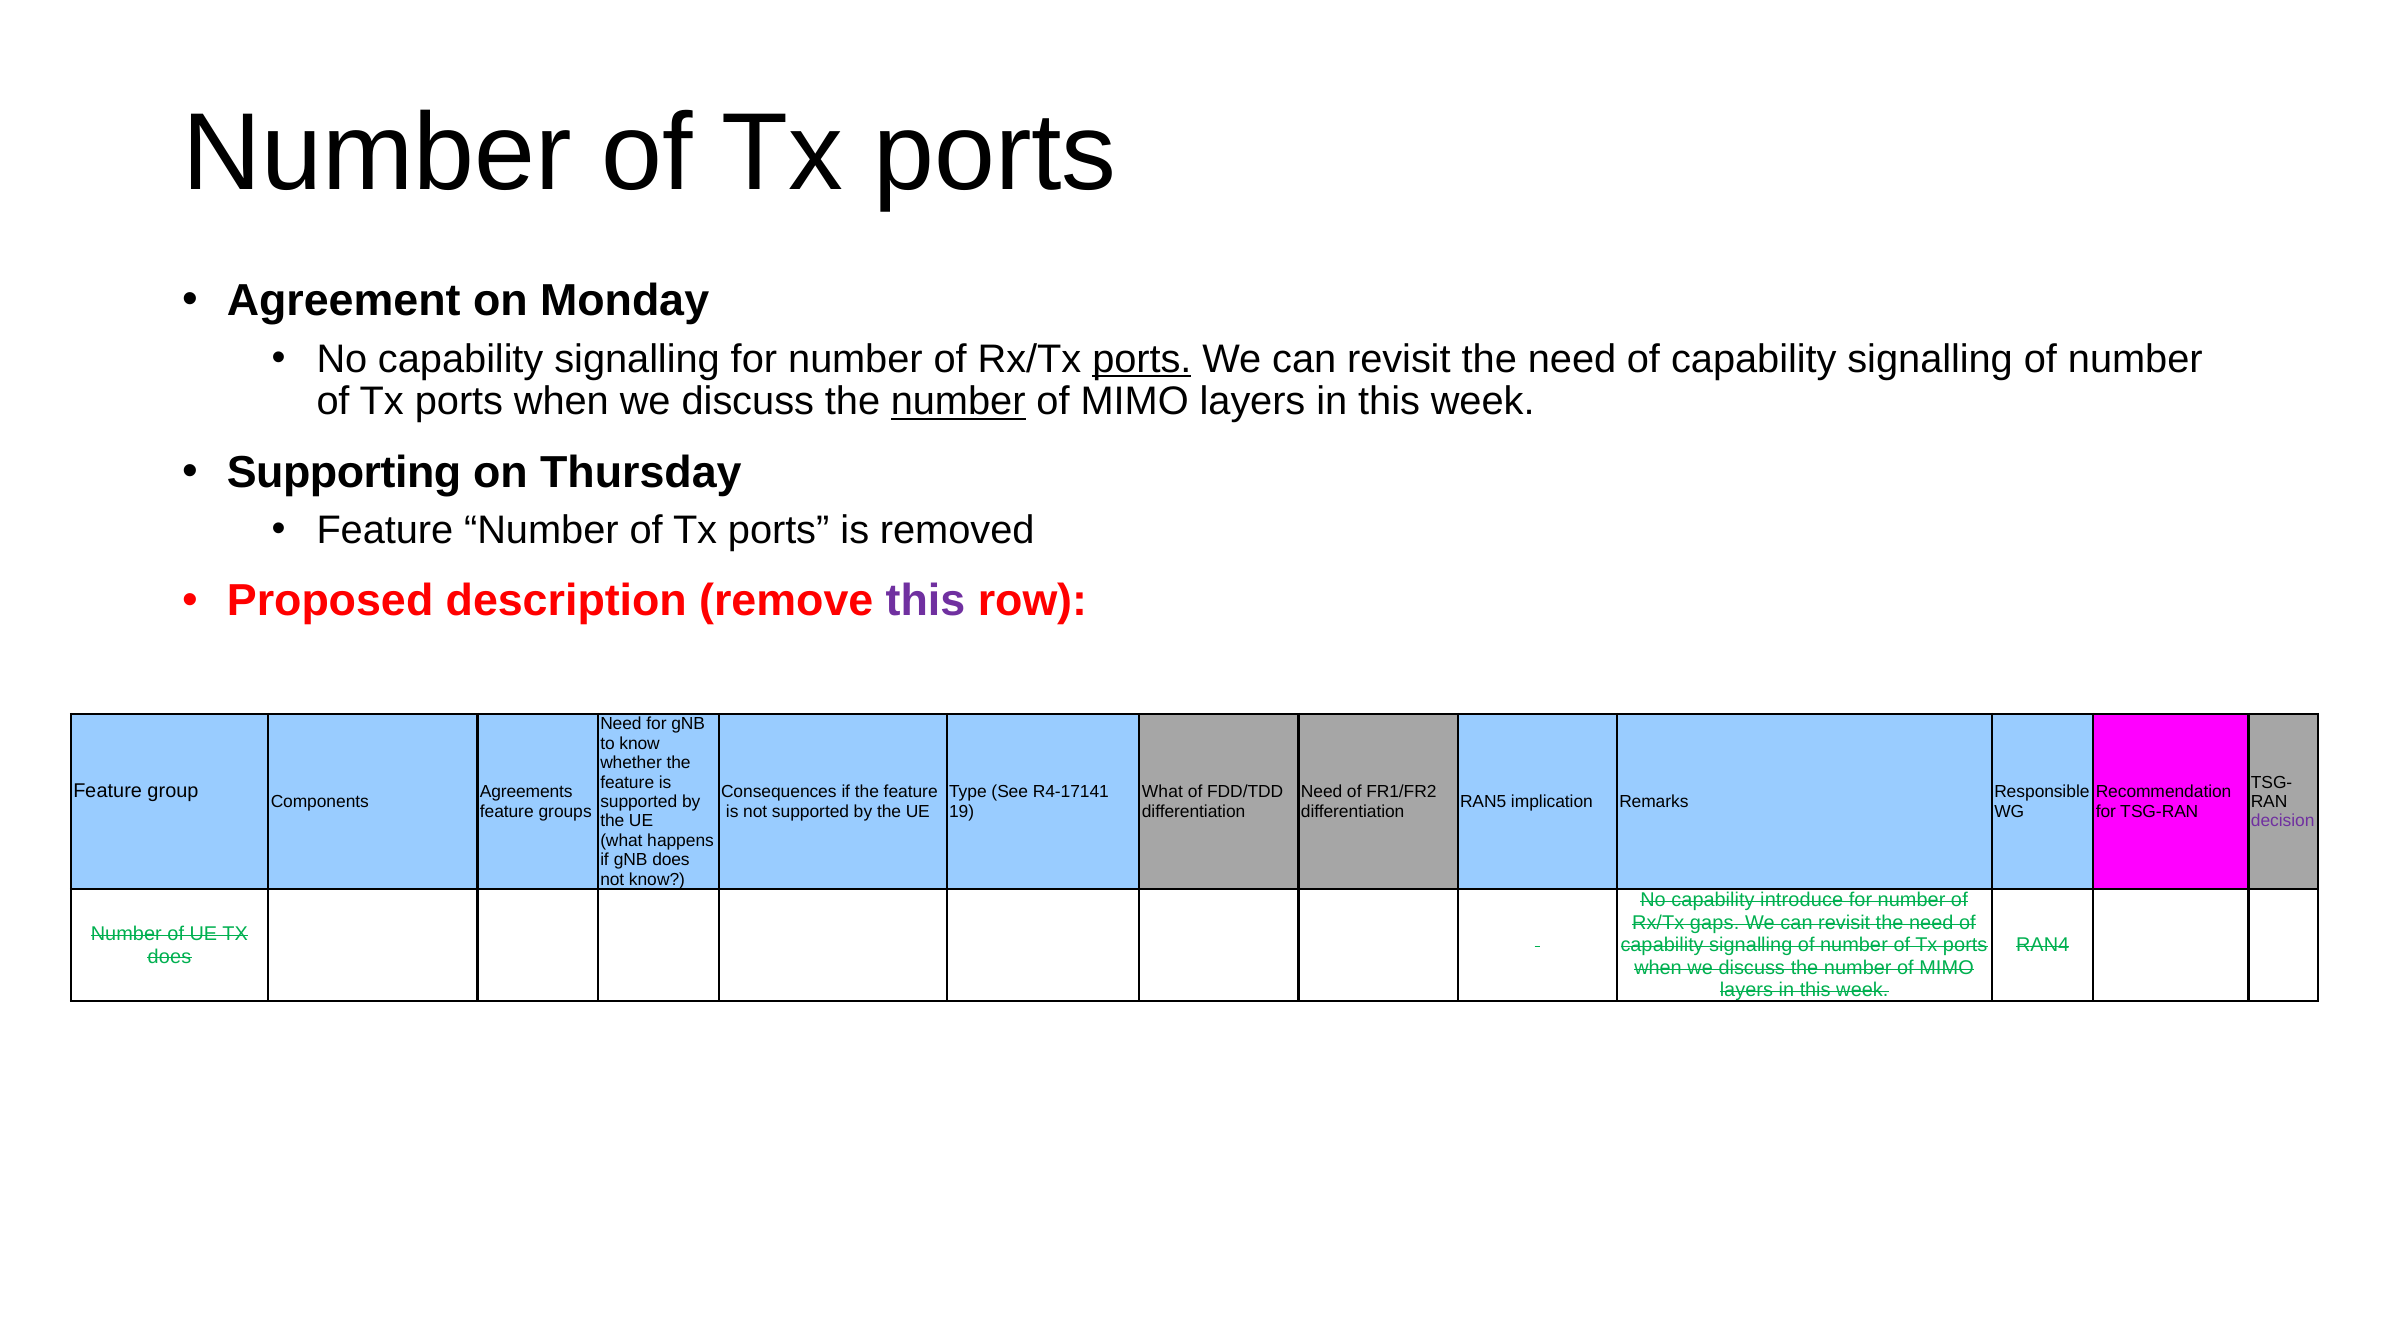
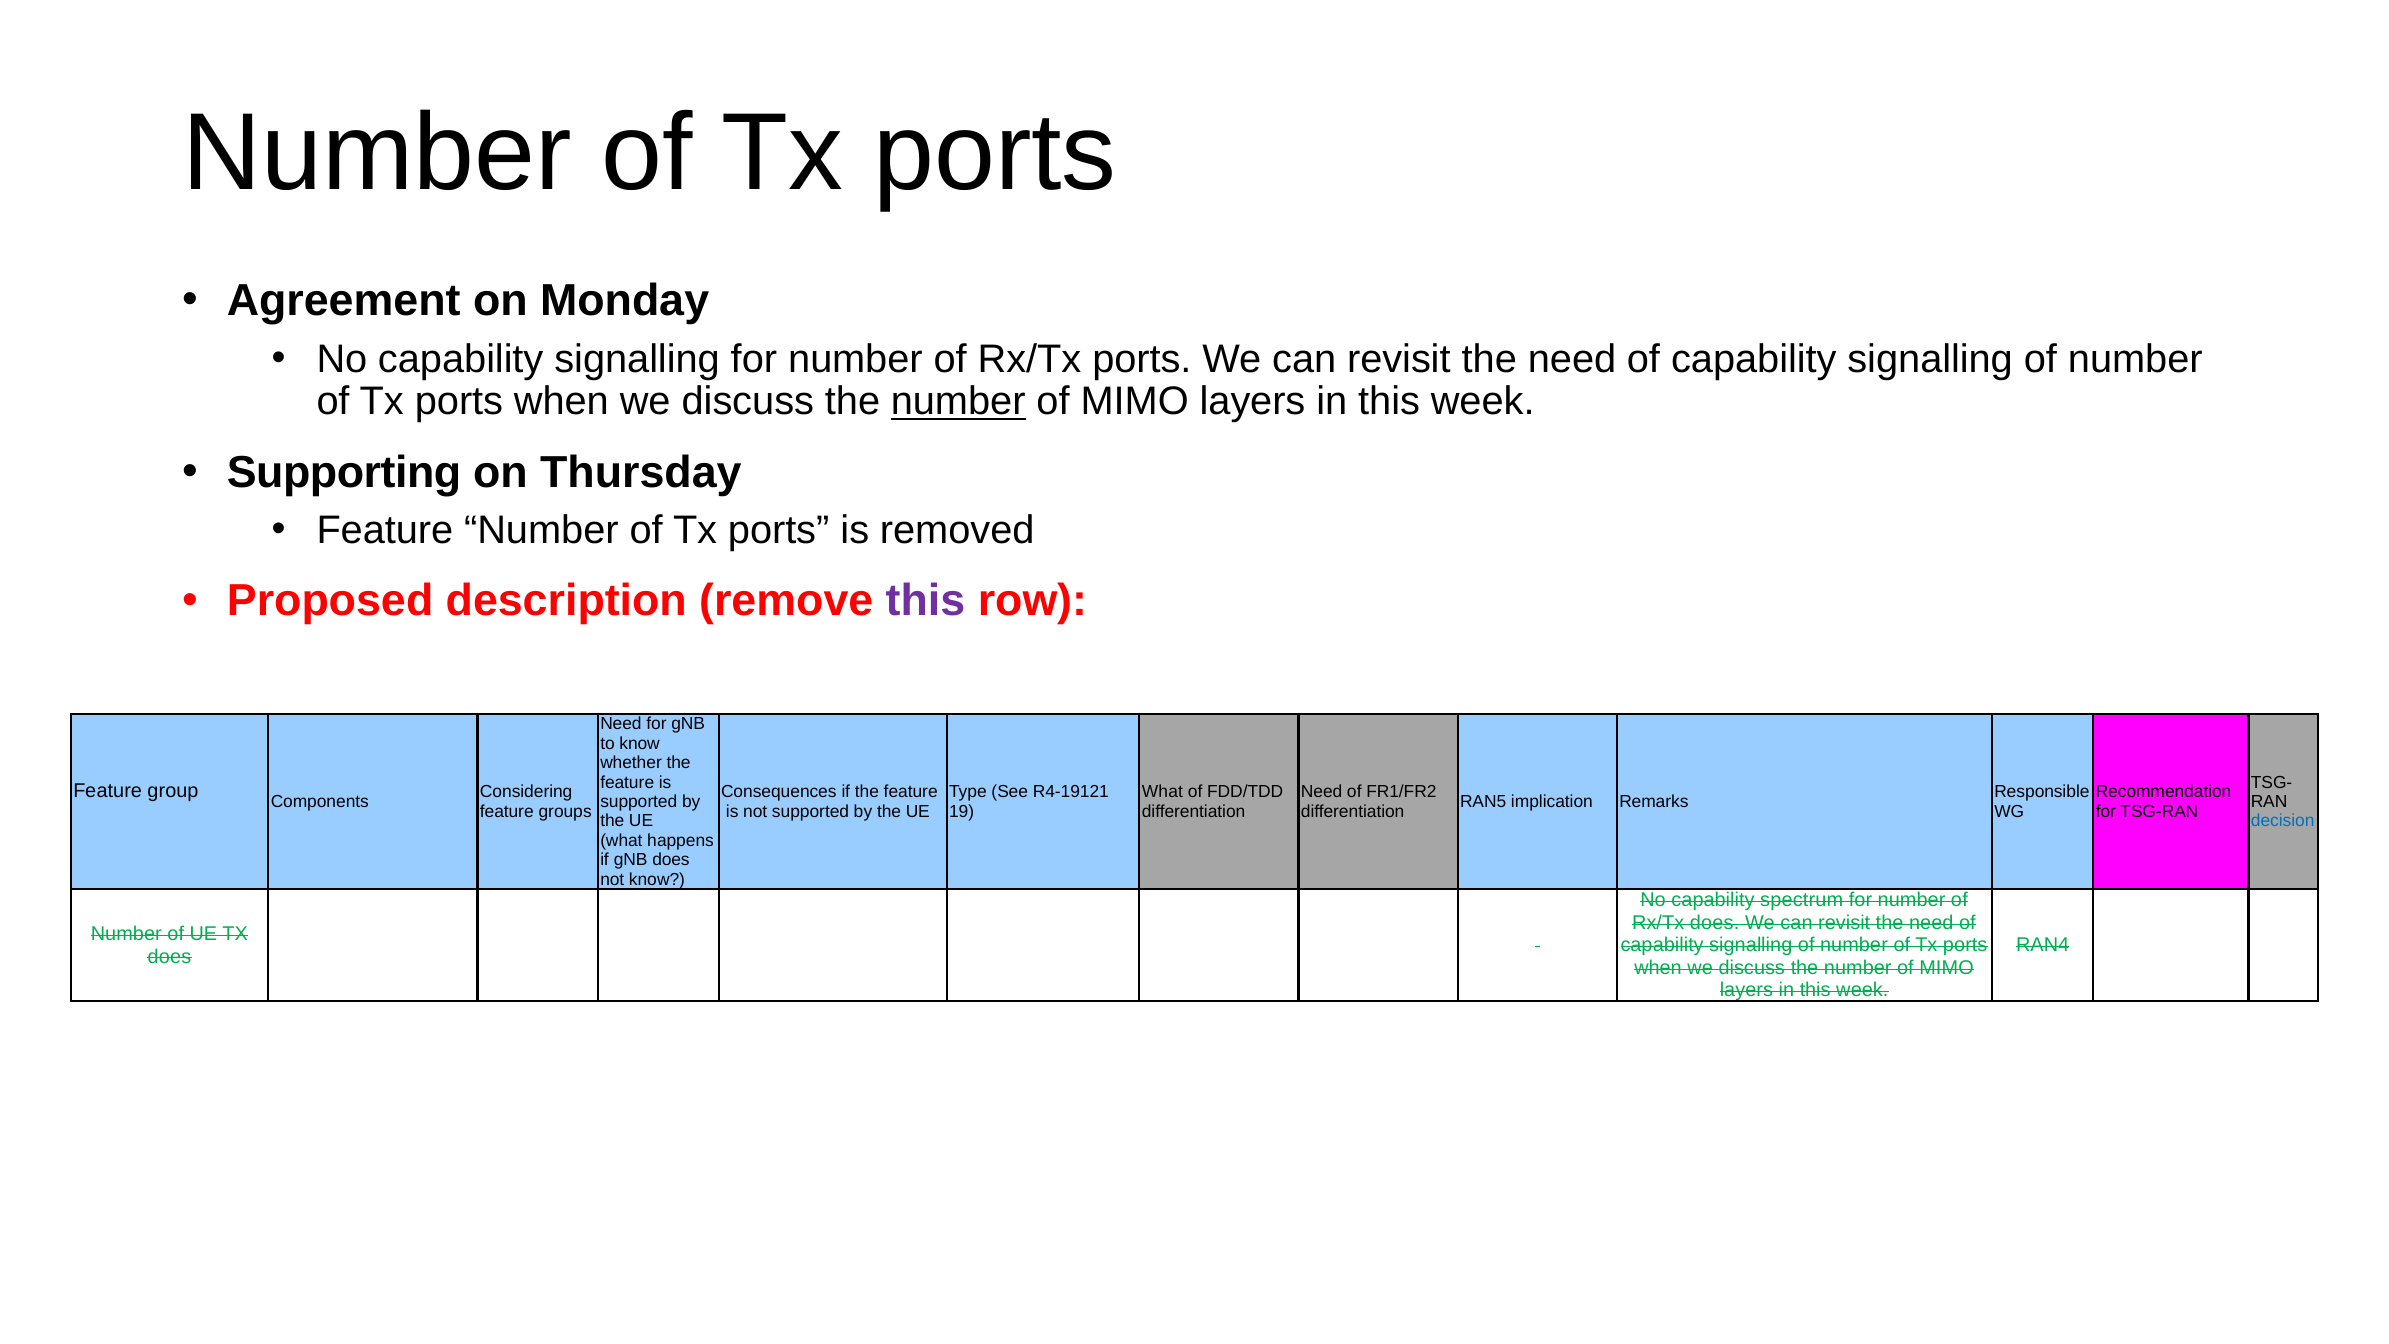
ports at (1142, 359) underline: present -> none
Agreements: Agreements -> Considering
R4-17141: R4-17141 -> R4-19121
decision colour: purple -> blue
introduce: introduce -> spectrum
Rx/Tx gaps: gaps -> does
